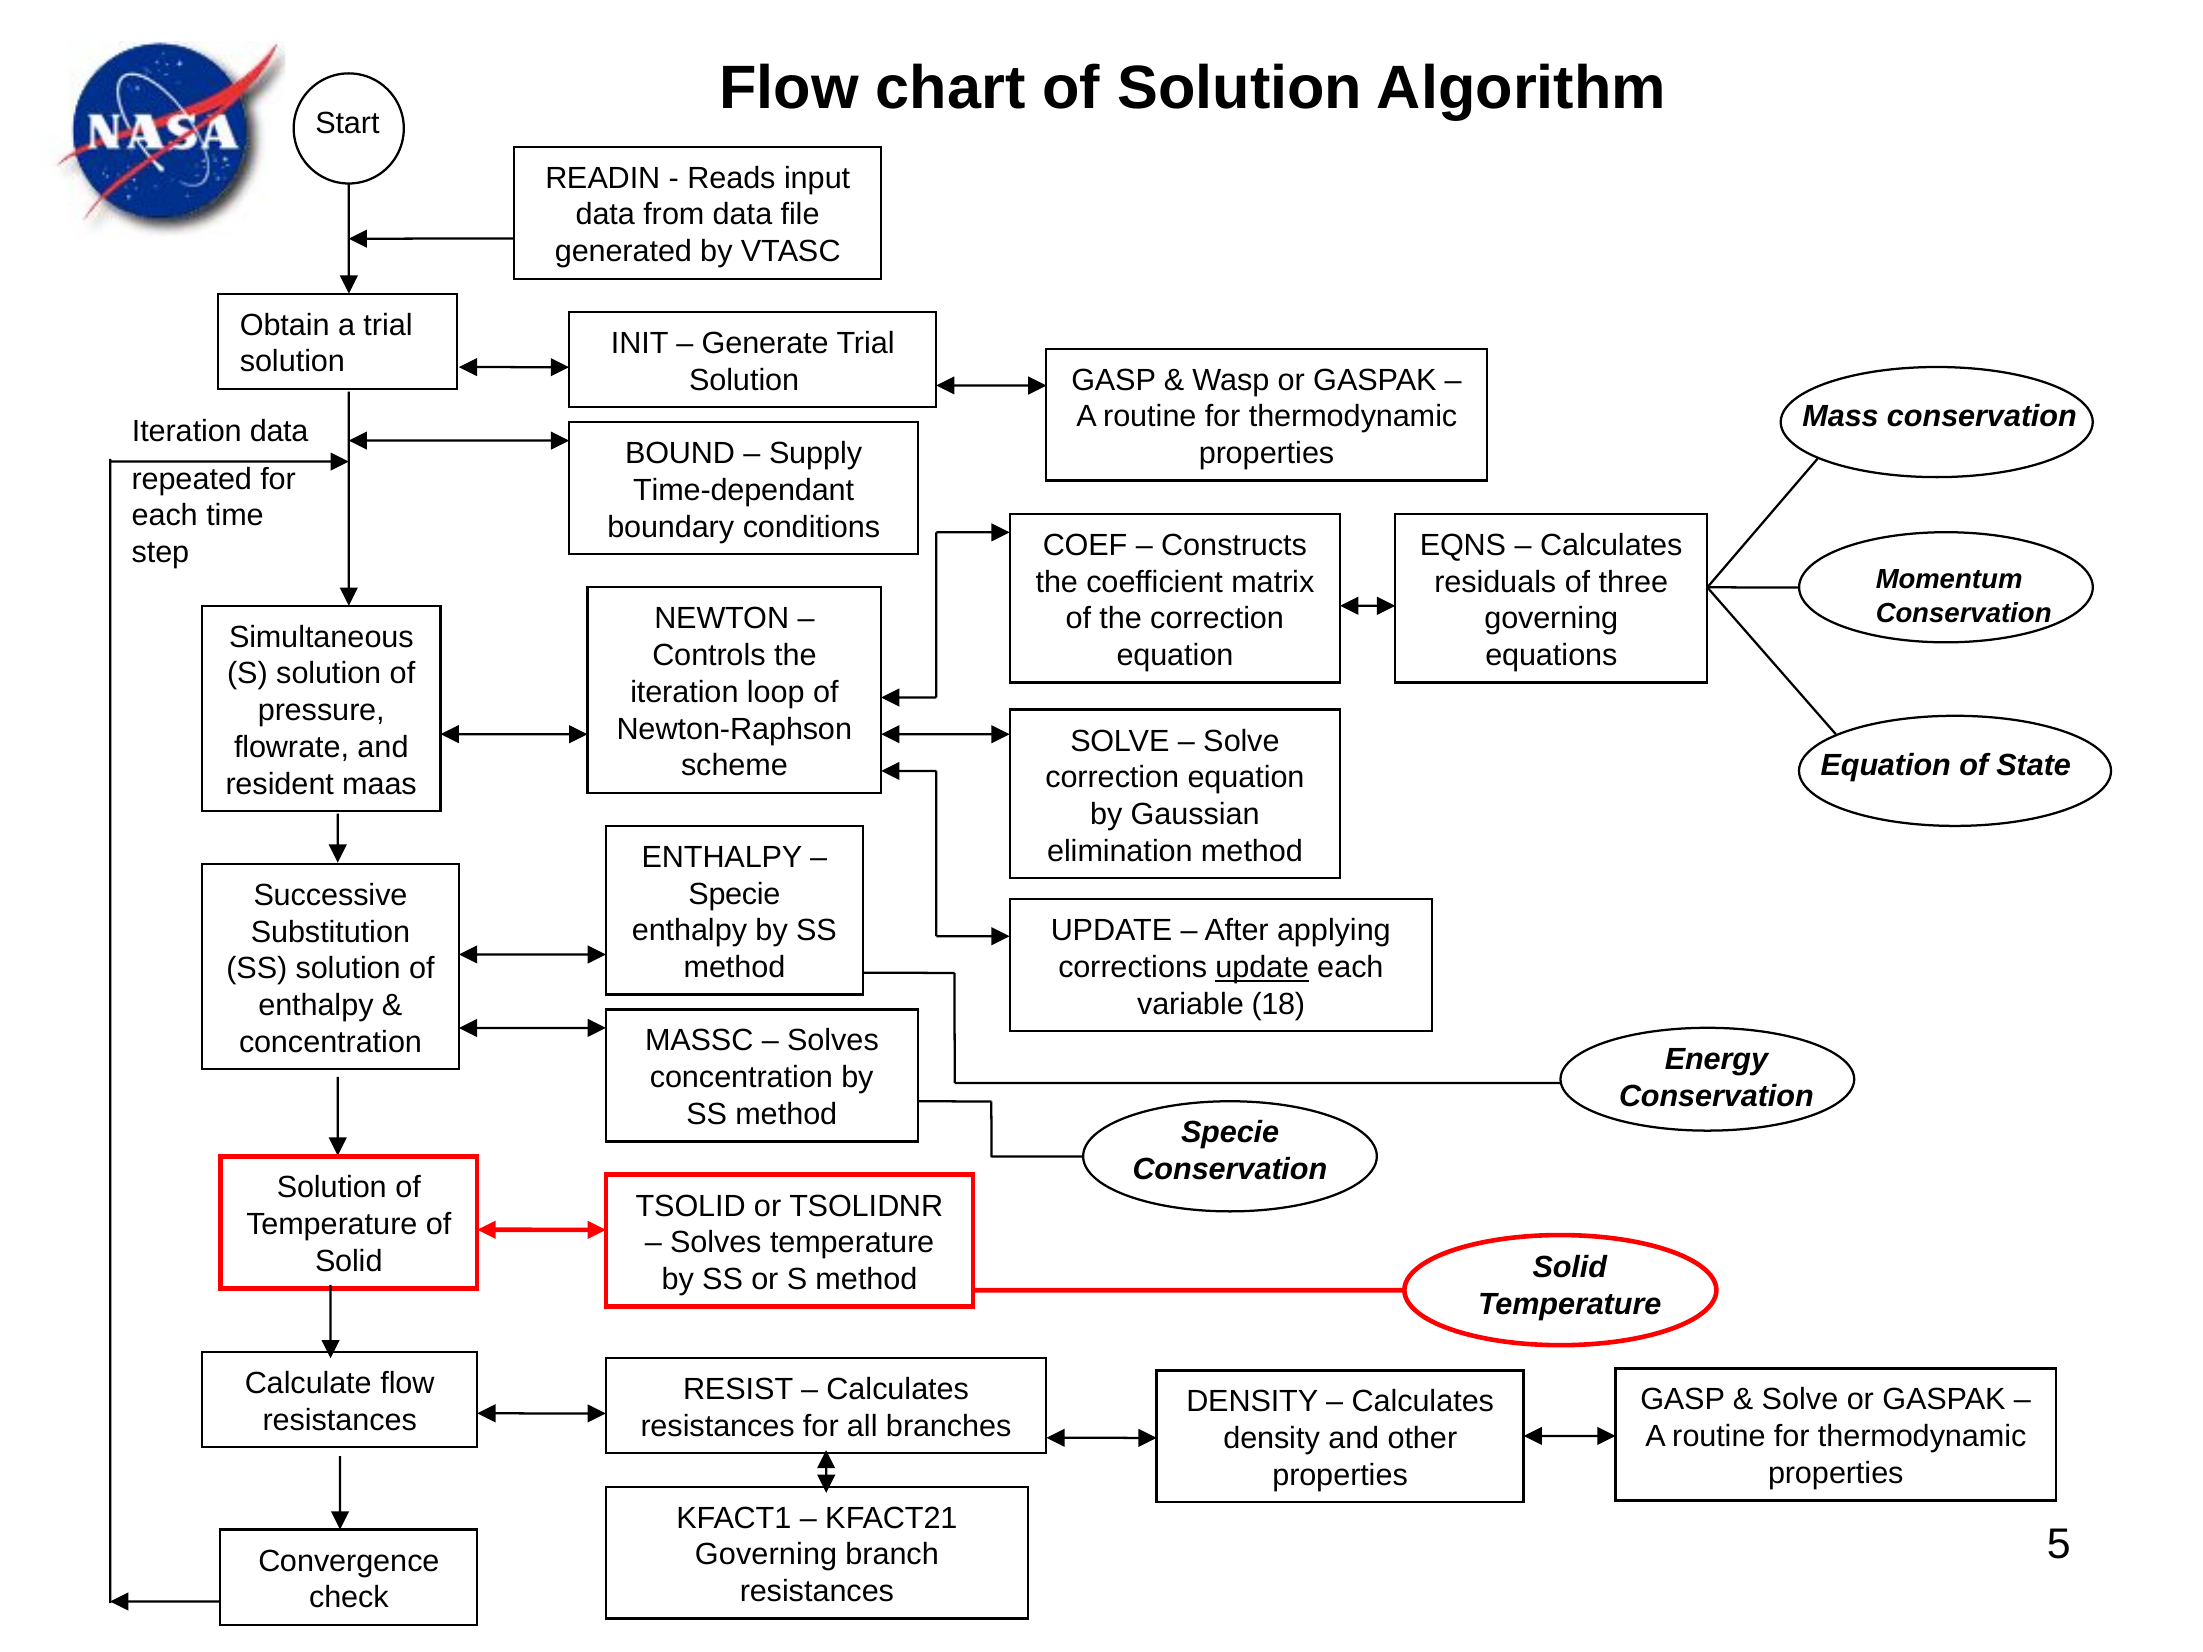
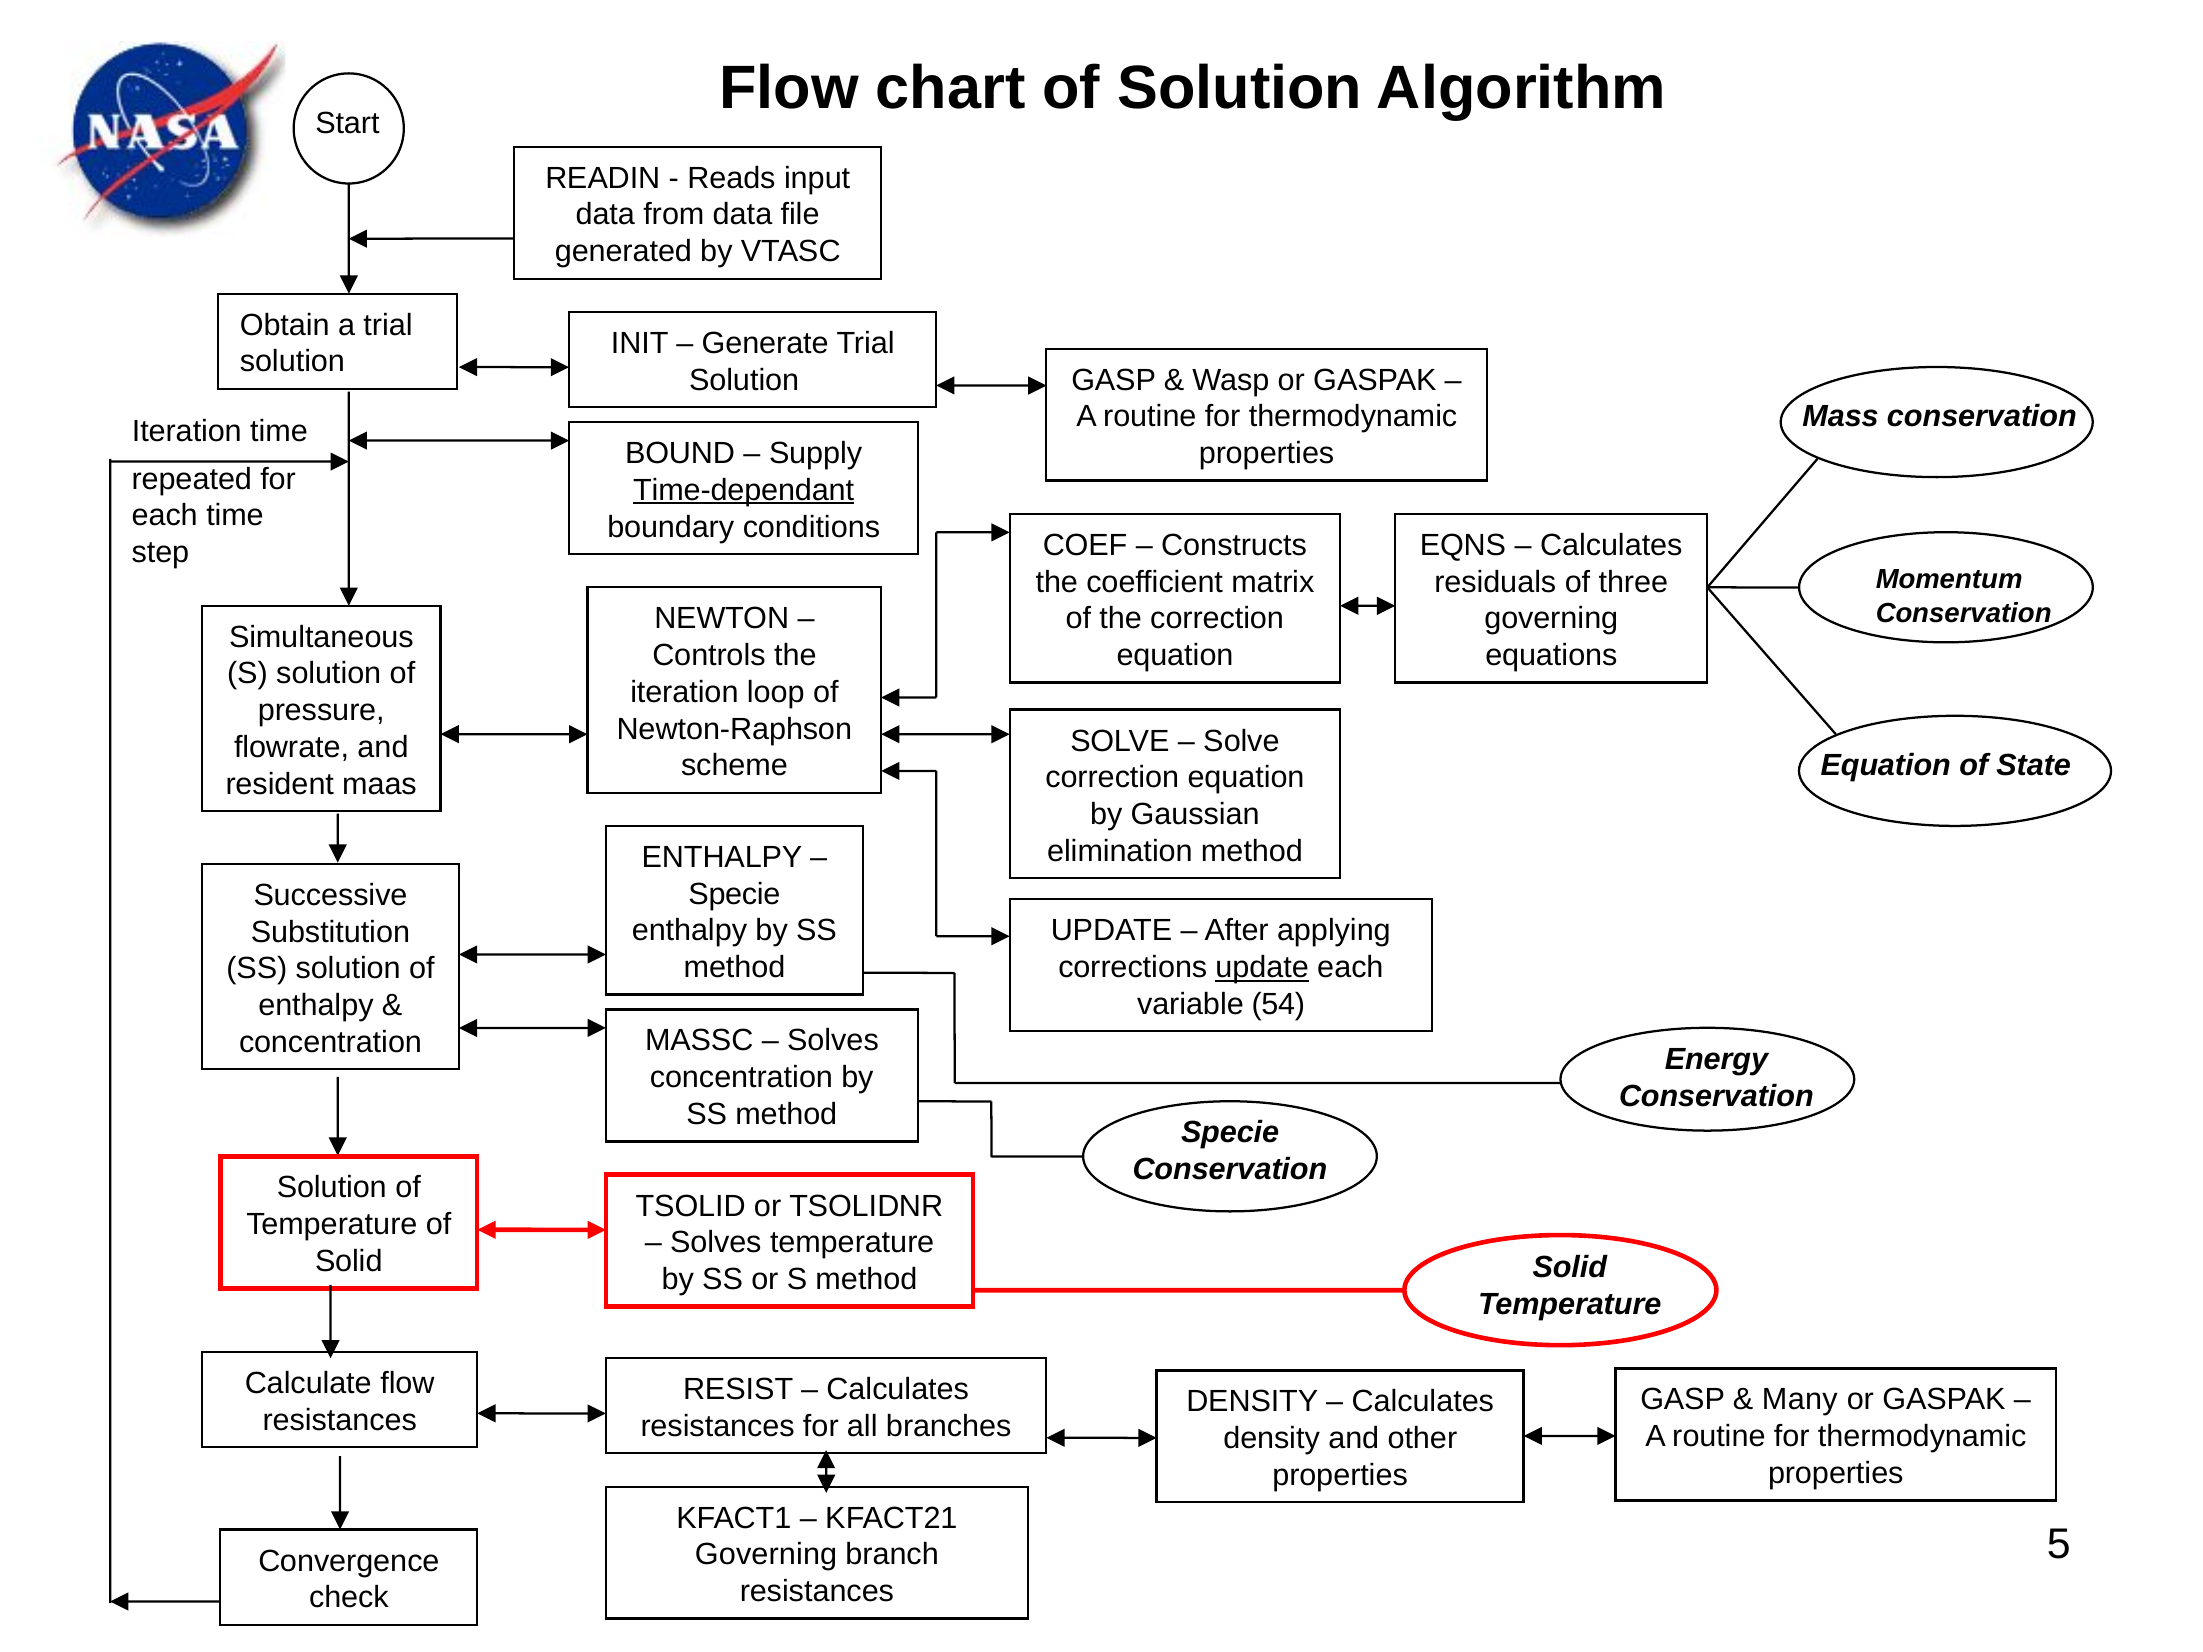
Iteration data: data -> time
Time-dependant underline: none -> present
18: 18 -> 54
Solve at (1800, 1400): Solve -> Many
